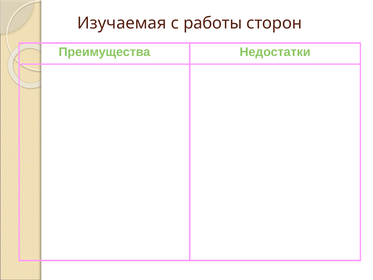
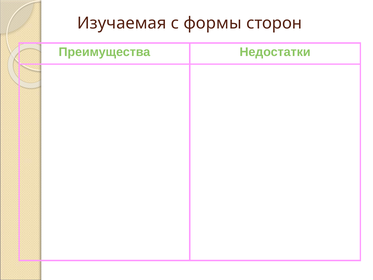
работы: работы -> формы
